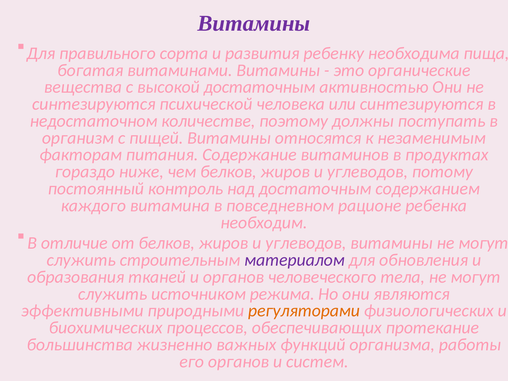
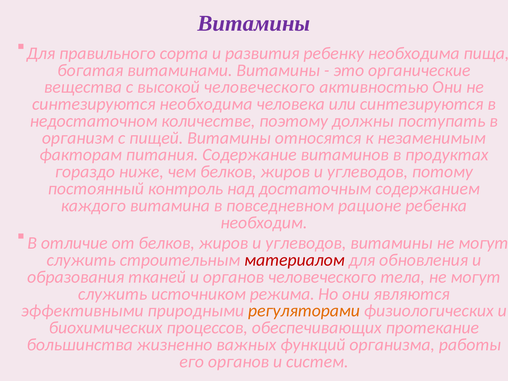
высокой достаточным: достаточным -> человеческого
синтезируются психической: психической -> необходима
материалом colour: purple -> red
